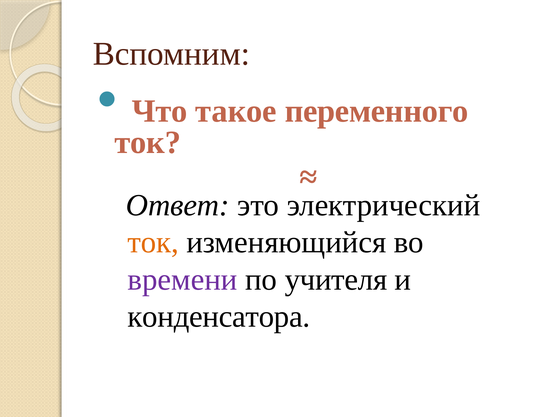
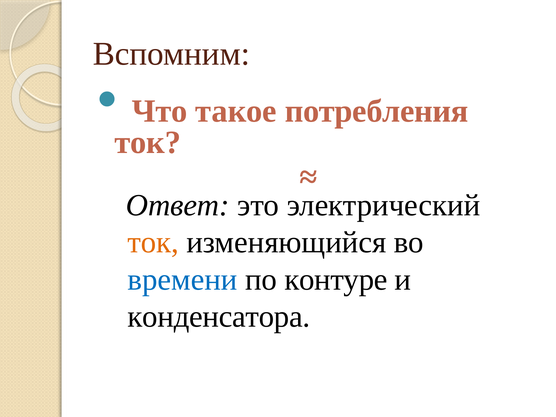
переменного: переменного -> потребления
времени colour: purple -> blue
учителя: учителя -> контуре
